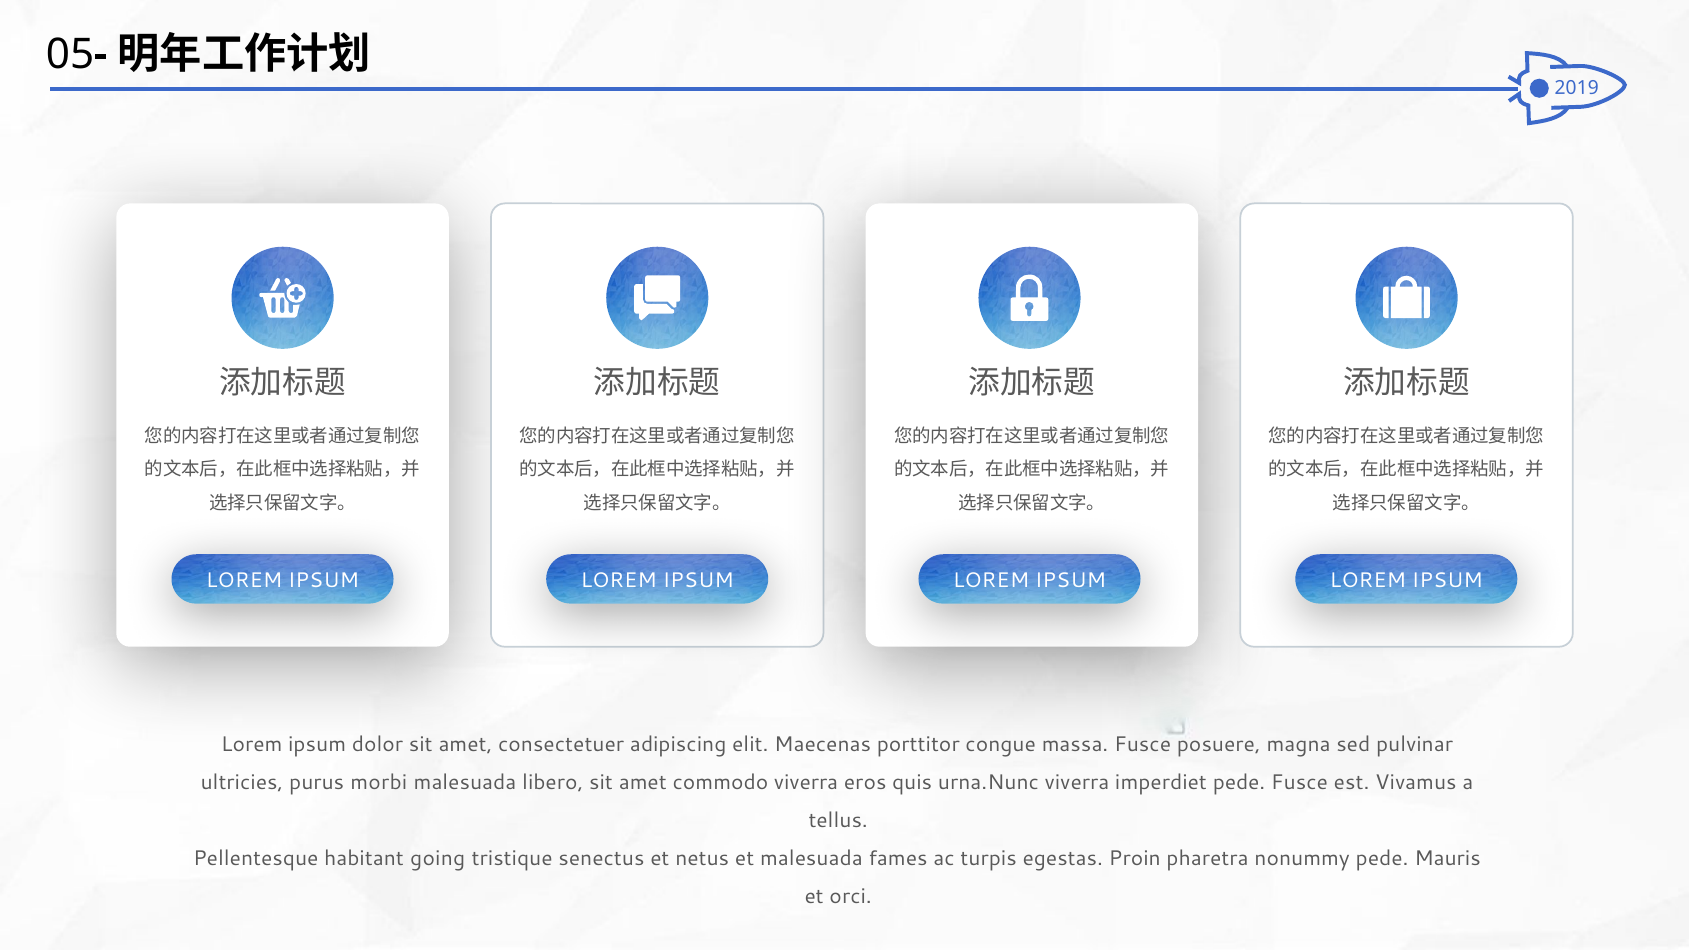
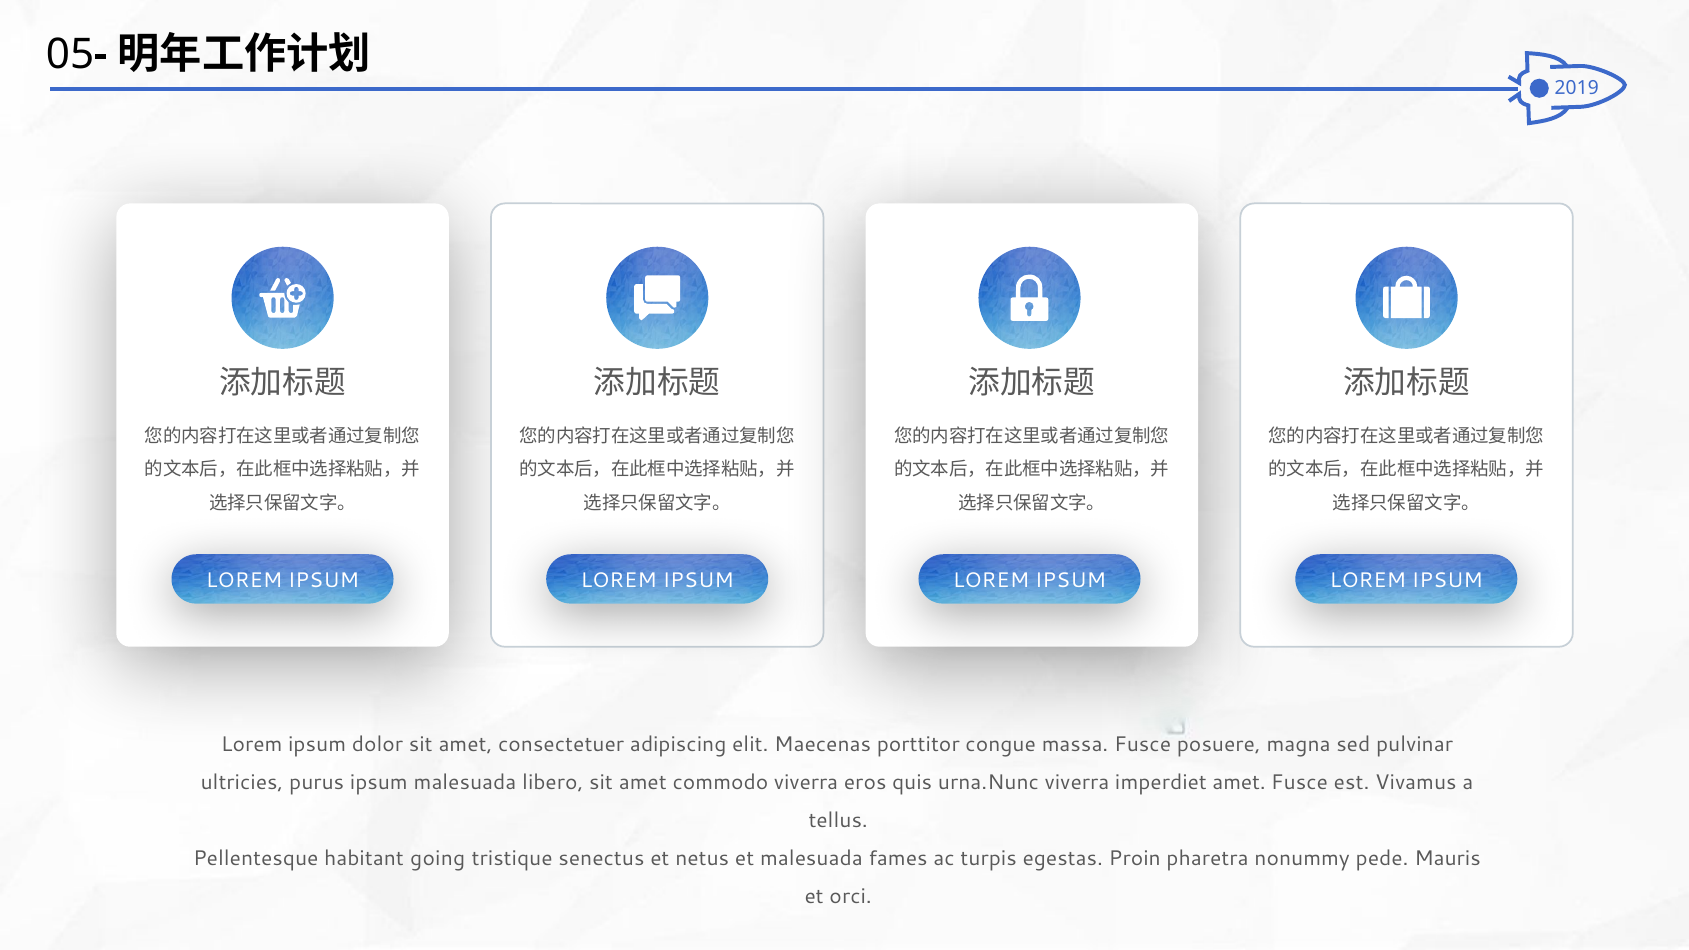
purus morbi: morbi -> ipsum
imperdiet pede: pede -> amet
